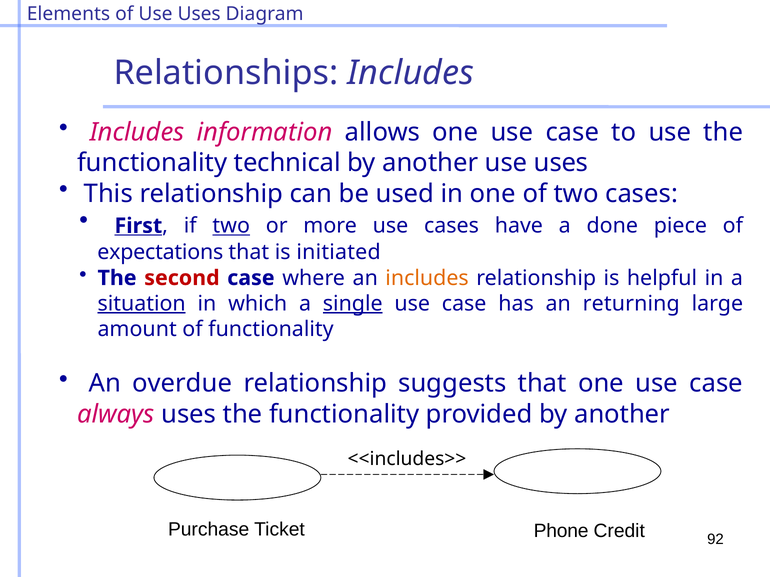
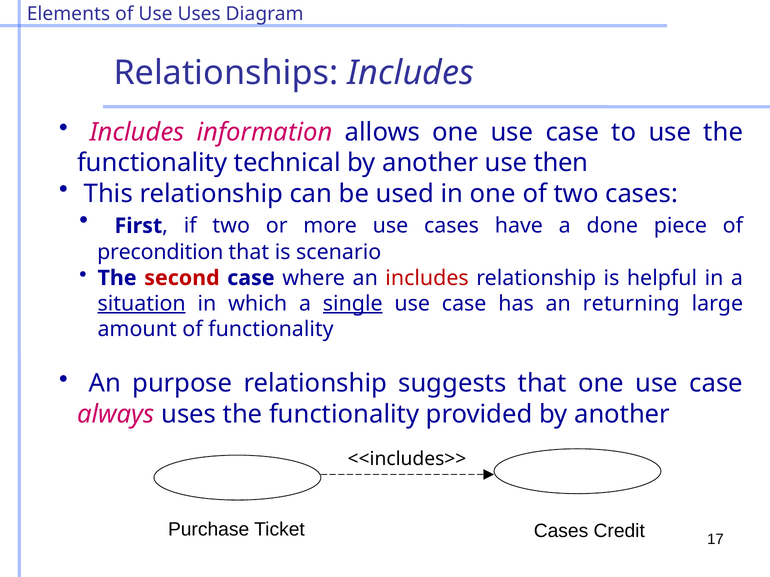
another use uses: uses -> then
First underline: present -> none
two at (231, 226) underline: present -> none
expectations: expectations -> precondition
initiated: initiated -> scenario
includes at (427, 278) colour: orange -> red
overdue: overdue -> purpose
Ticket Phone: Phone -> Cases
92: 92 -> 17
